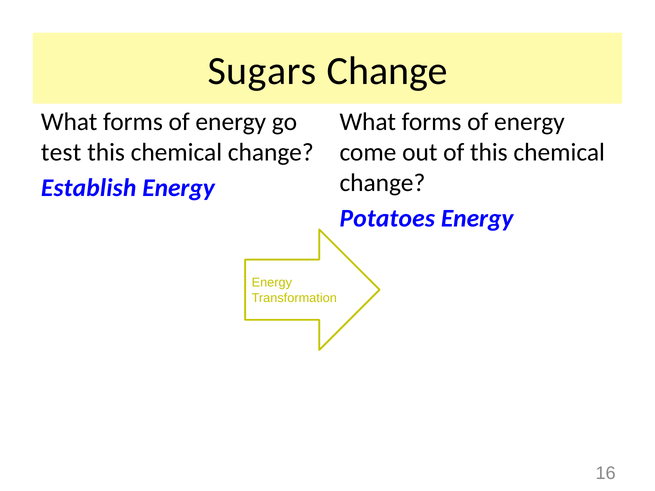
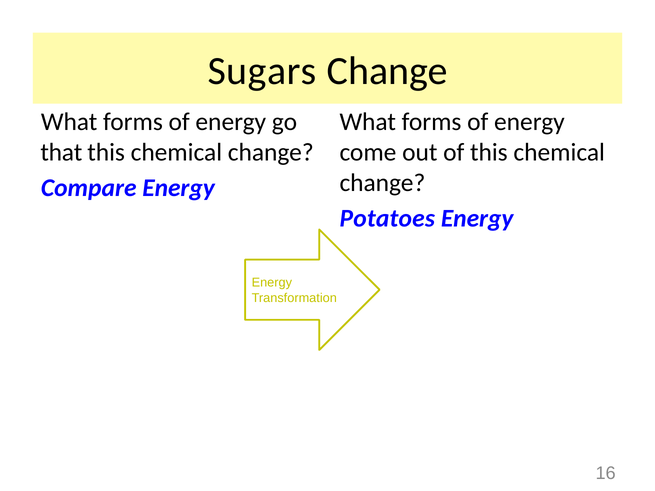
test: test -> that
Establish: Establish -> Compare
